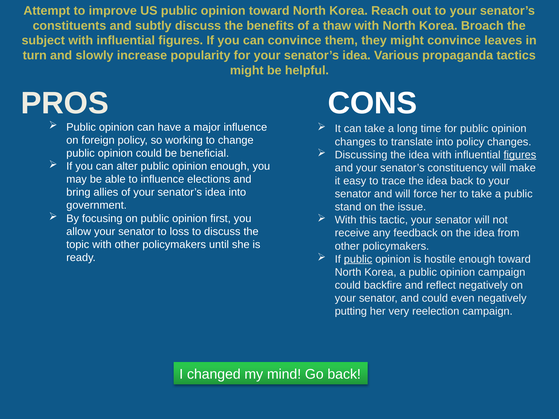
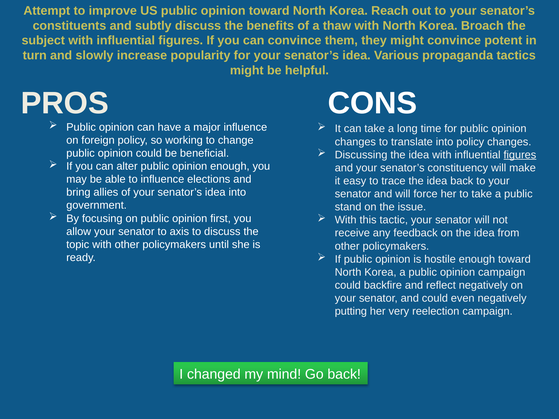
leaves: leaves -> potent
loss: loss -> axis
public at (358, 259) underline: present -> none
